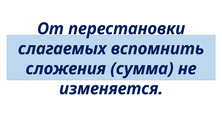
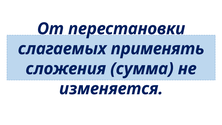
вспомнить: вспомнить -> применять
